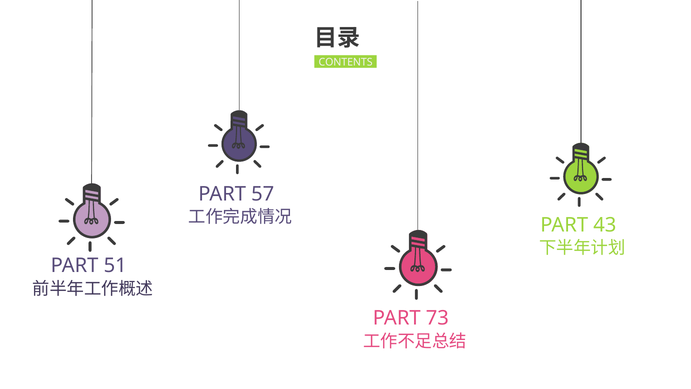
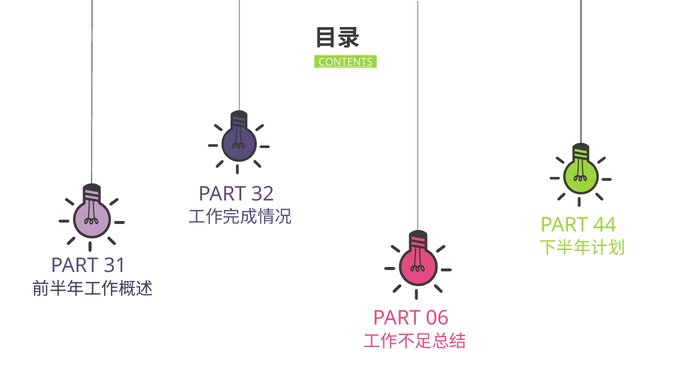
CONTENTS underline: none -> present
57: 57 -> 32
43: 43 -> 44
51: 51 -> 31
73: 73 -> 06
